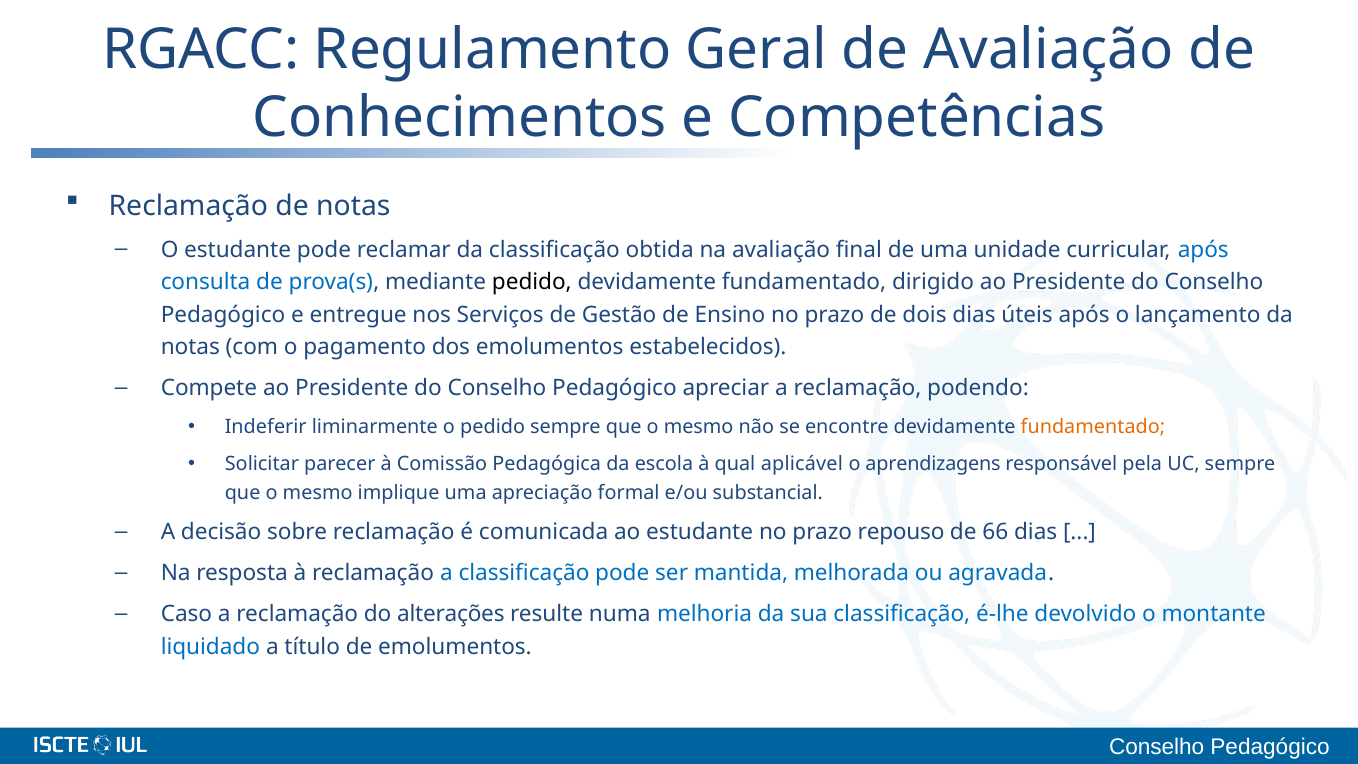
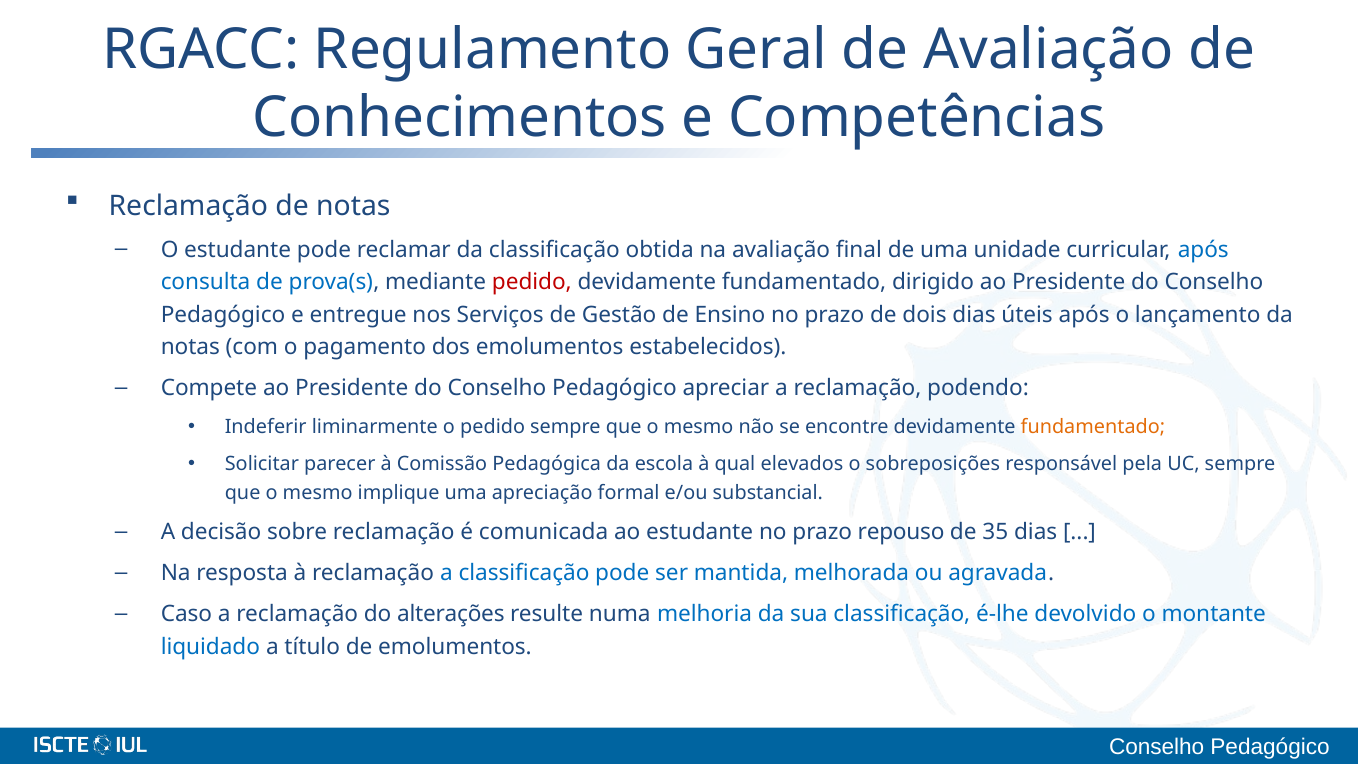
pedido at (532, 282) colour: black -> red
aplicável: aplicável -> elevados
aprendizagens: aprendizagens -> sobreposições
66: 66 -> 35
